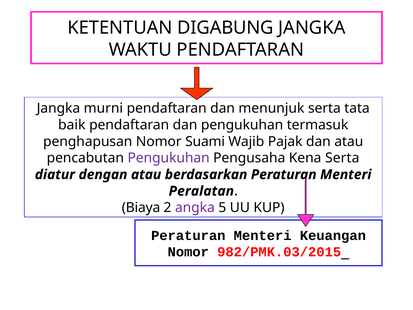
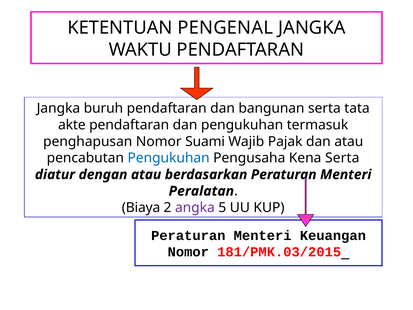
DIGABUNG: DIGABUNG -> PENGENAL
murni: murni -> buruh
menunjuk: menunjuk -> bangunan
baik: baik -> akte
Pengukuhan at (169, 158) colour: purple -> blue
982/PMK.03/2015: 982/PMK.03/2015 -> 181/PMK.03/2015
